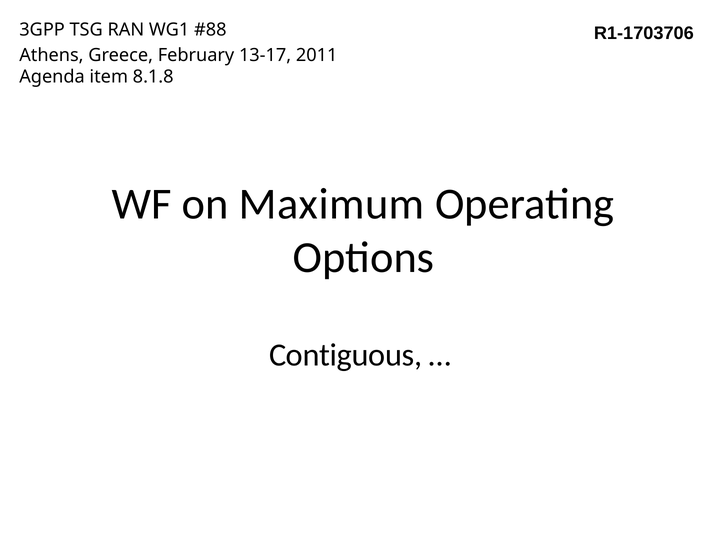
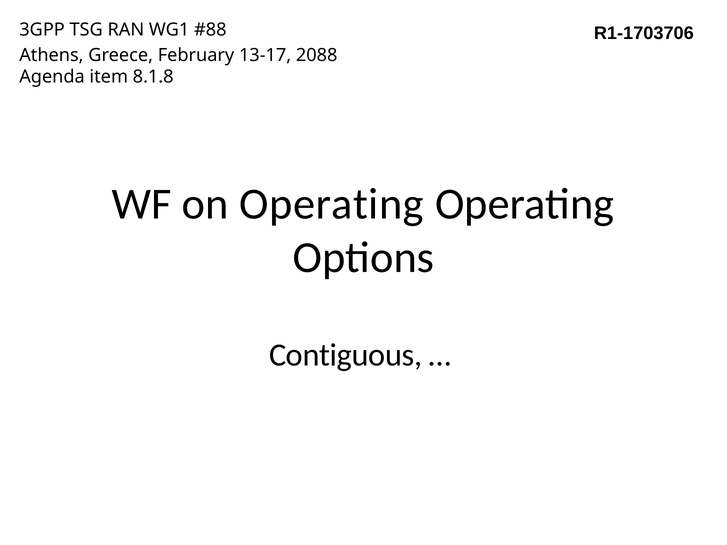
2011: 2011 -> 2088
on Maximum: Maximum -> Operating
